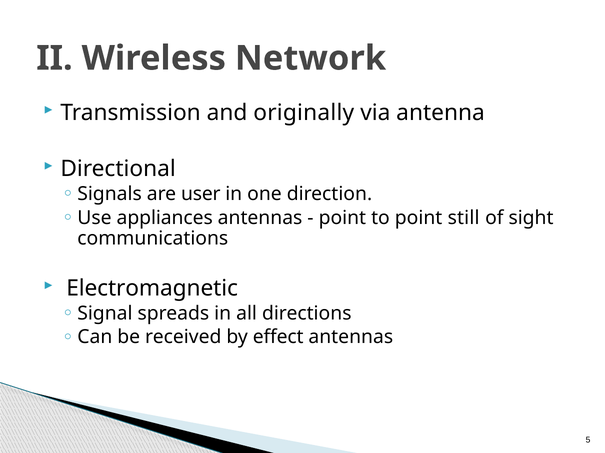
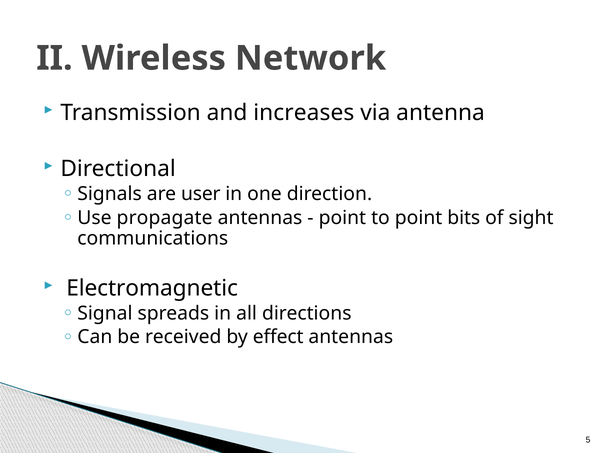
originally: originally -> increases
appliances: appliances -> propagate
still: still -> bits
